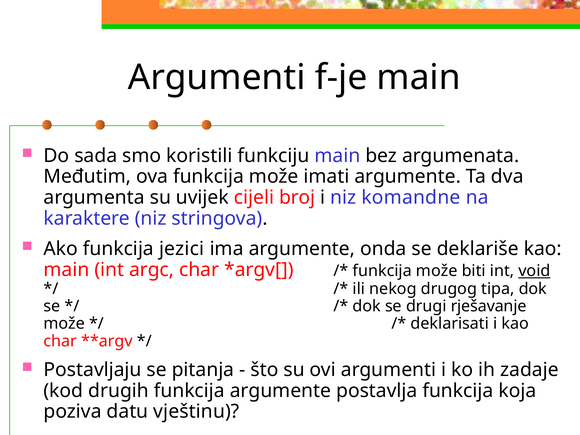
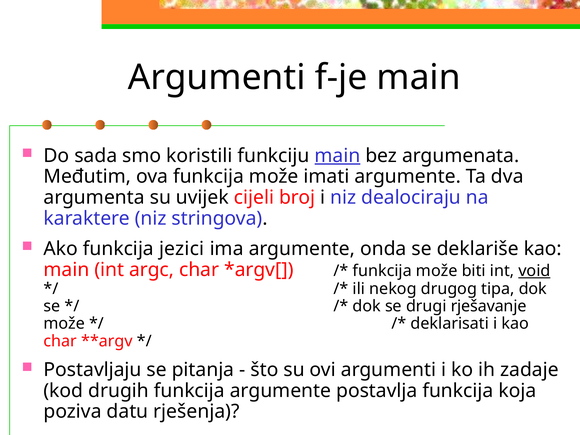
main at (337, 156) underline: none -> present
komandne: komandne -> dealociraju
vještinu: vještinu -> rješenja
